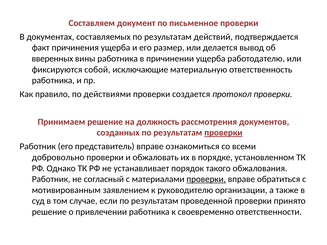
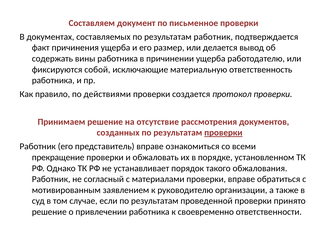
результатам действий: действий -> работник
вверенных: вверенных -> содержать
должность: должность -> отсутствие
добровольно: добровольно -> прекращение
проверки at (206, 179) underline: present -> none
